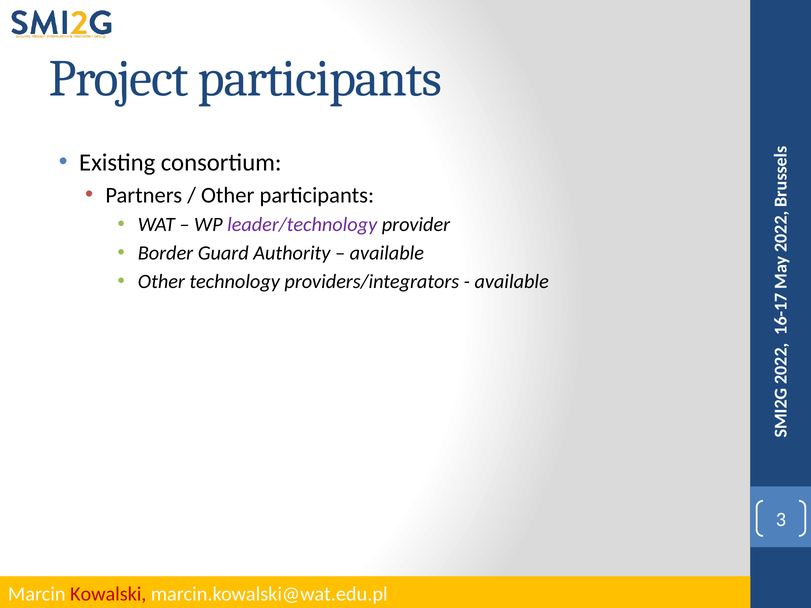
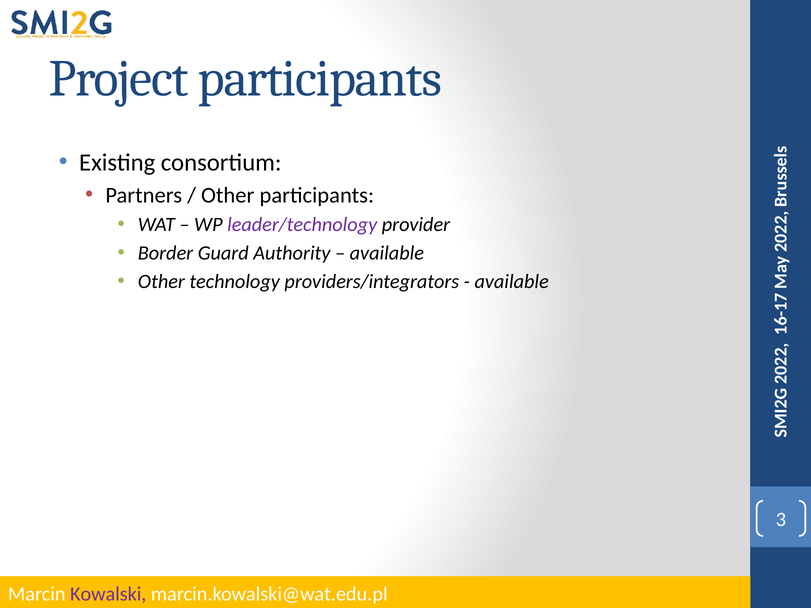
Kowalski colour: red -> purple
